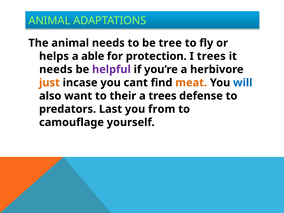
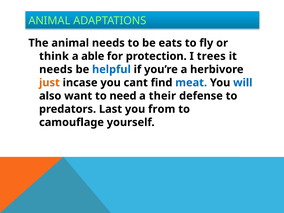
tree: tree -> eats
helps: helps -> think
helpful colour: purple -> blue
meat colour: orange -> blue
their: their -> need
a trees: trees -> their
